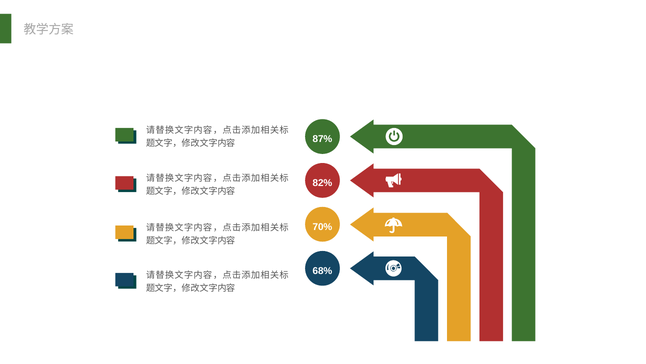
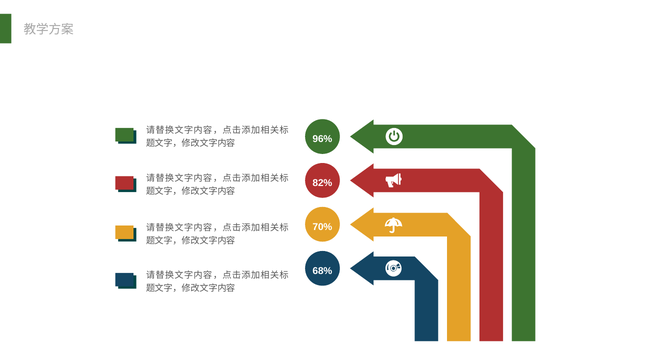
87%: 87% -> 96%
